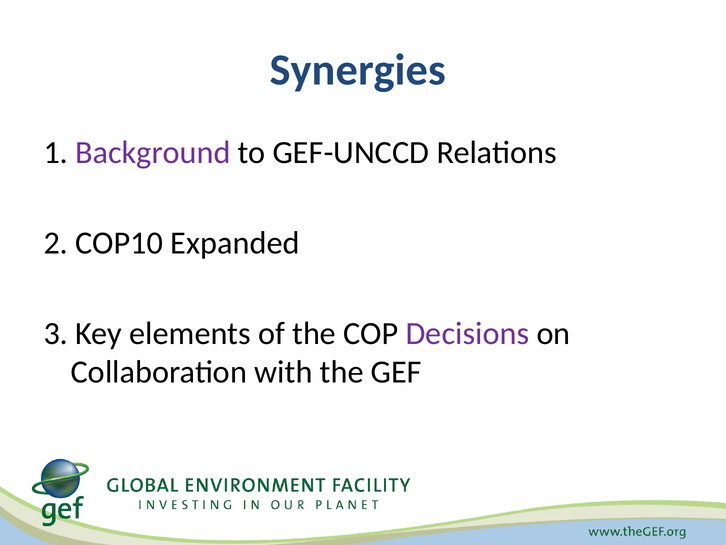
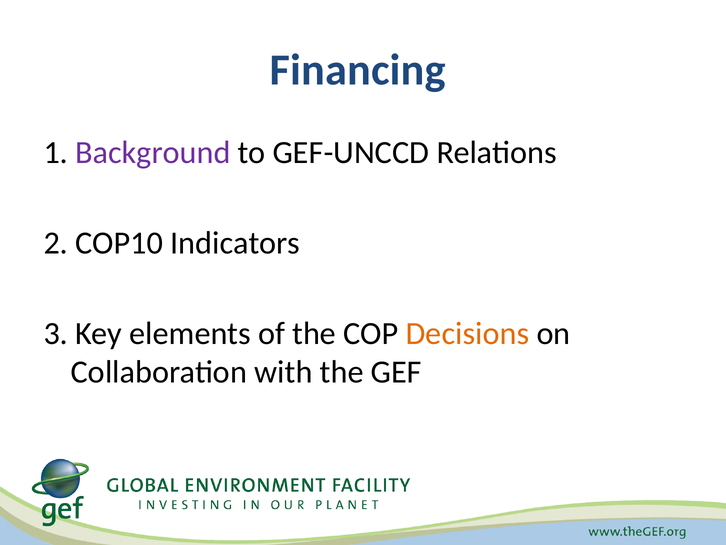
Synergies: Synergies -> Financing
Expanded: Expanded -> Indicators
Decisions colour: purple -> orange
